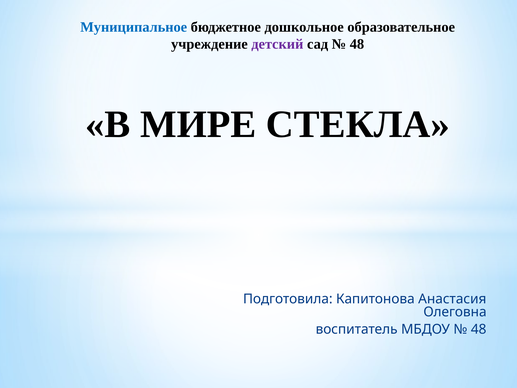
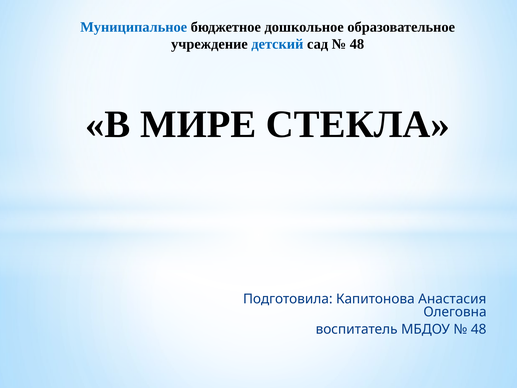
детский colour: purple -> blue
